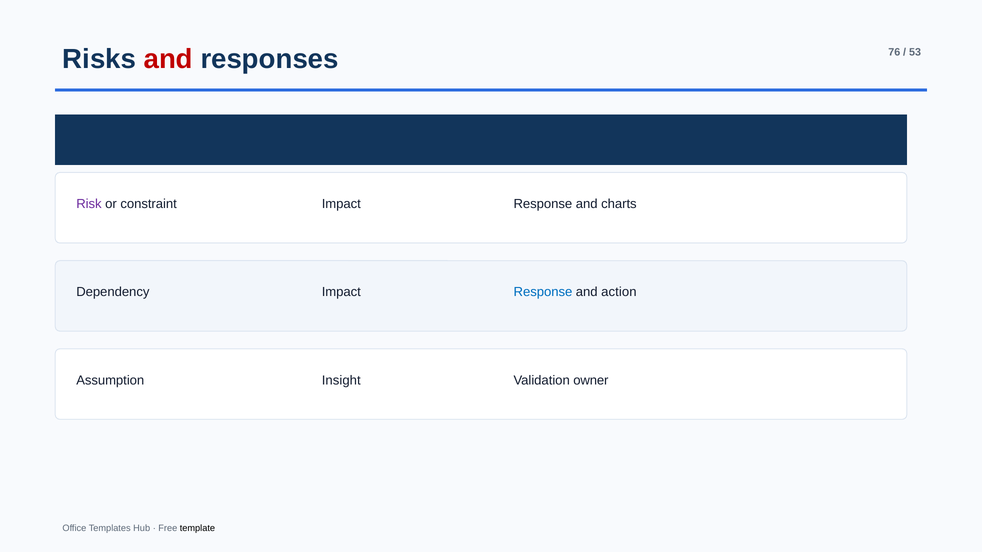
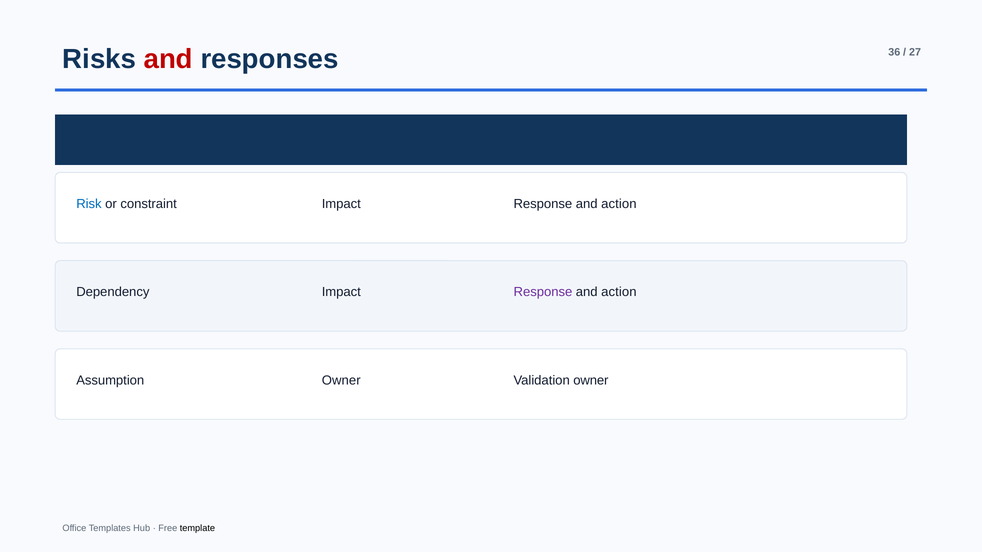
76: 76 -> 36
53: 53 -> 27
Risk at (89, 204) colour: purple -> blue
charts at (619, 204): charts -> action
Response at (543, 292) colour: blue -> purple
Assumption Insight: Insight -> Owner
